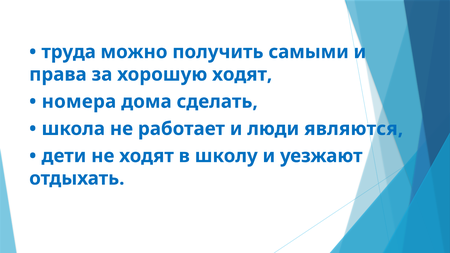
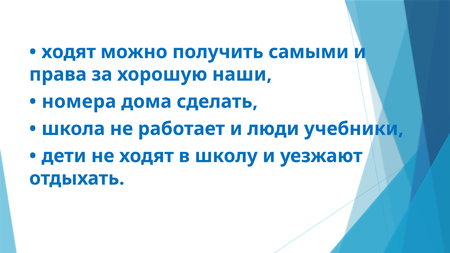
труда at (69, 52): труда -> ходят
хорошую ходят: ходят -> наши
являются: являются -> учебники
